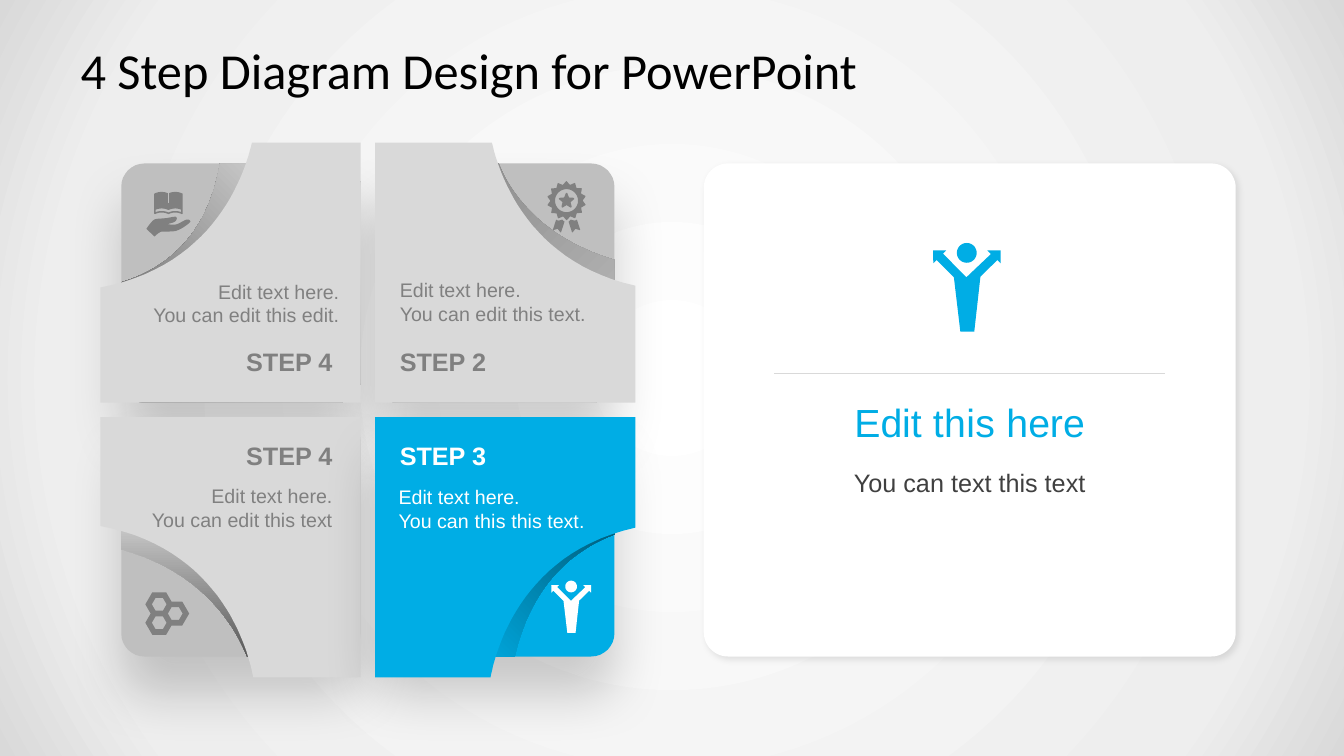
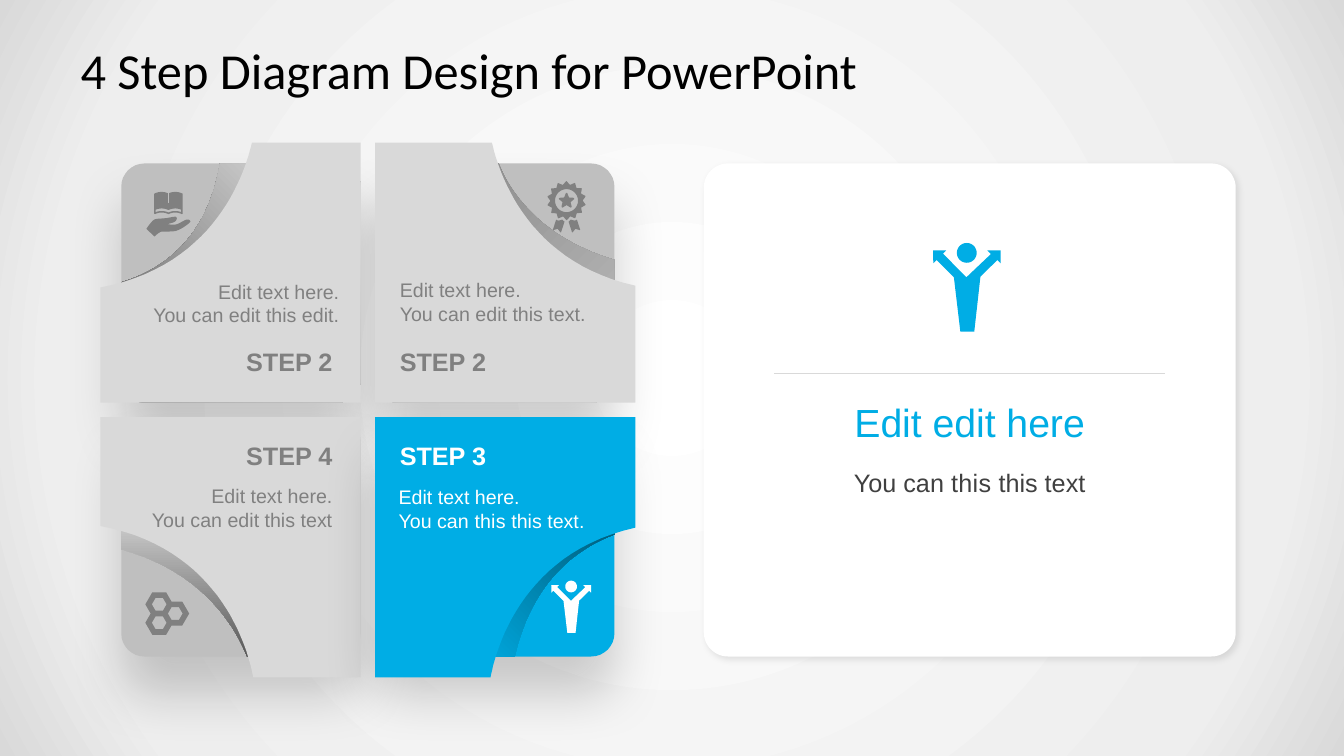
4 at (325, 363): 4 -> 2
this at (964, 425): this -> edit
text at (971, 485): text -> this
